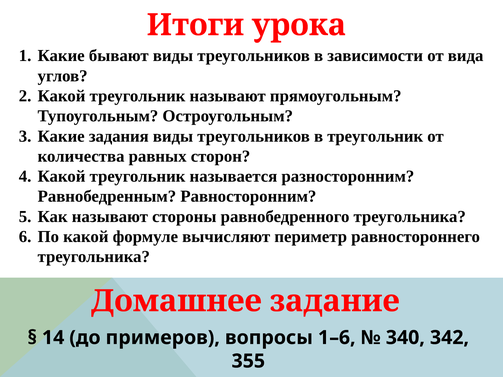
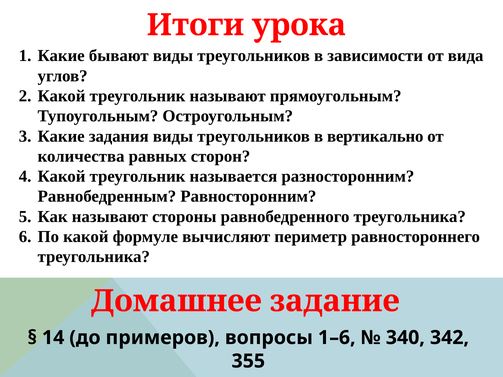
в треугольник: треугольник -> вертикально
